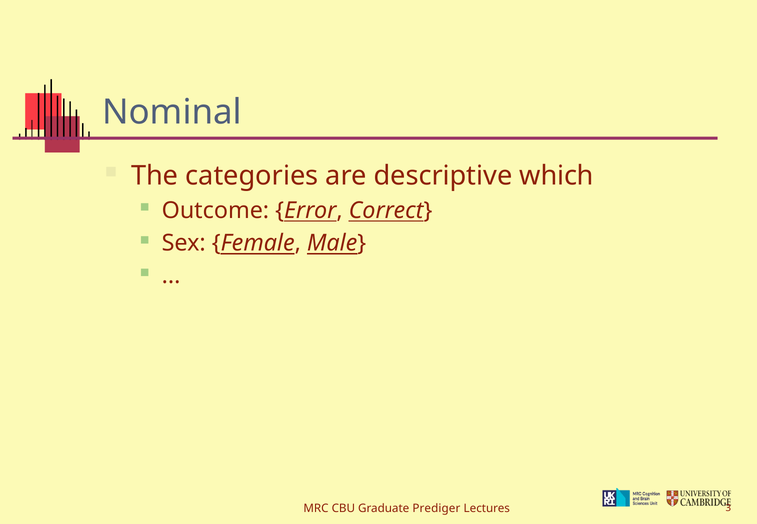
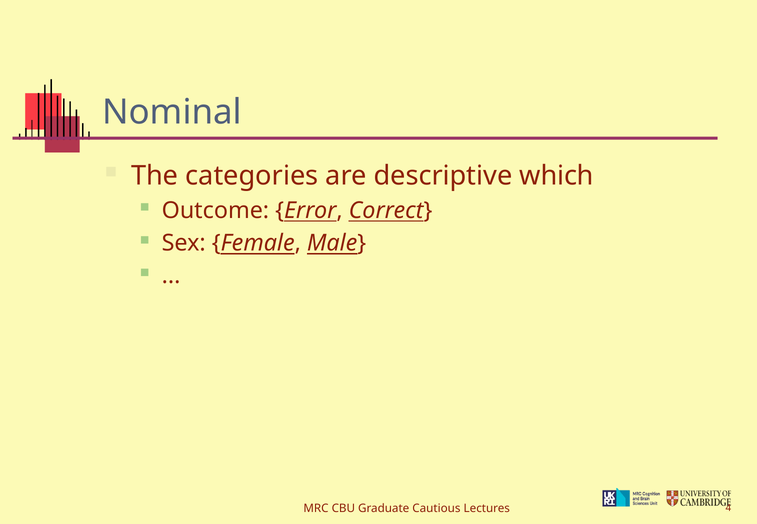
Prediger: Prediger -> Cautious
3: 3 -> 4
